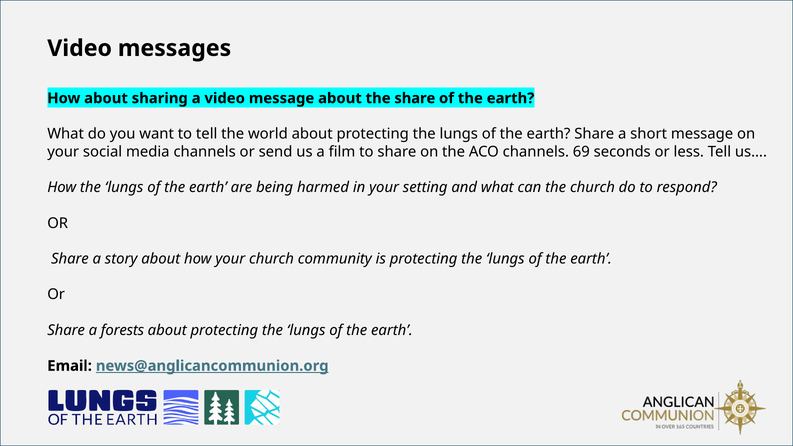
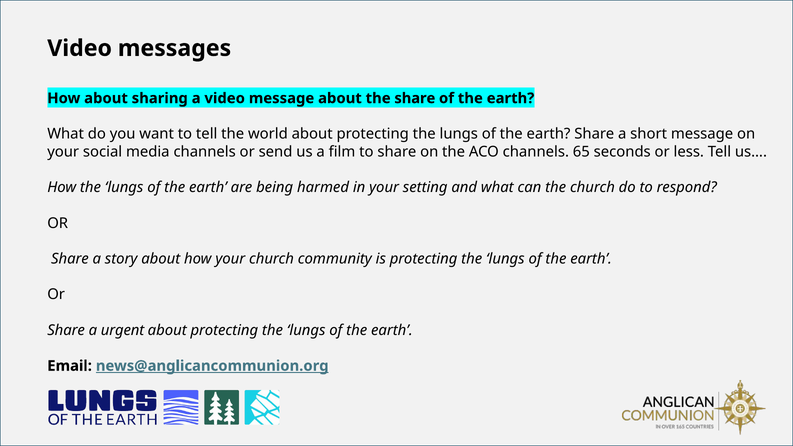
69: 69 -> 65
forests: forests -> urgent
